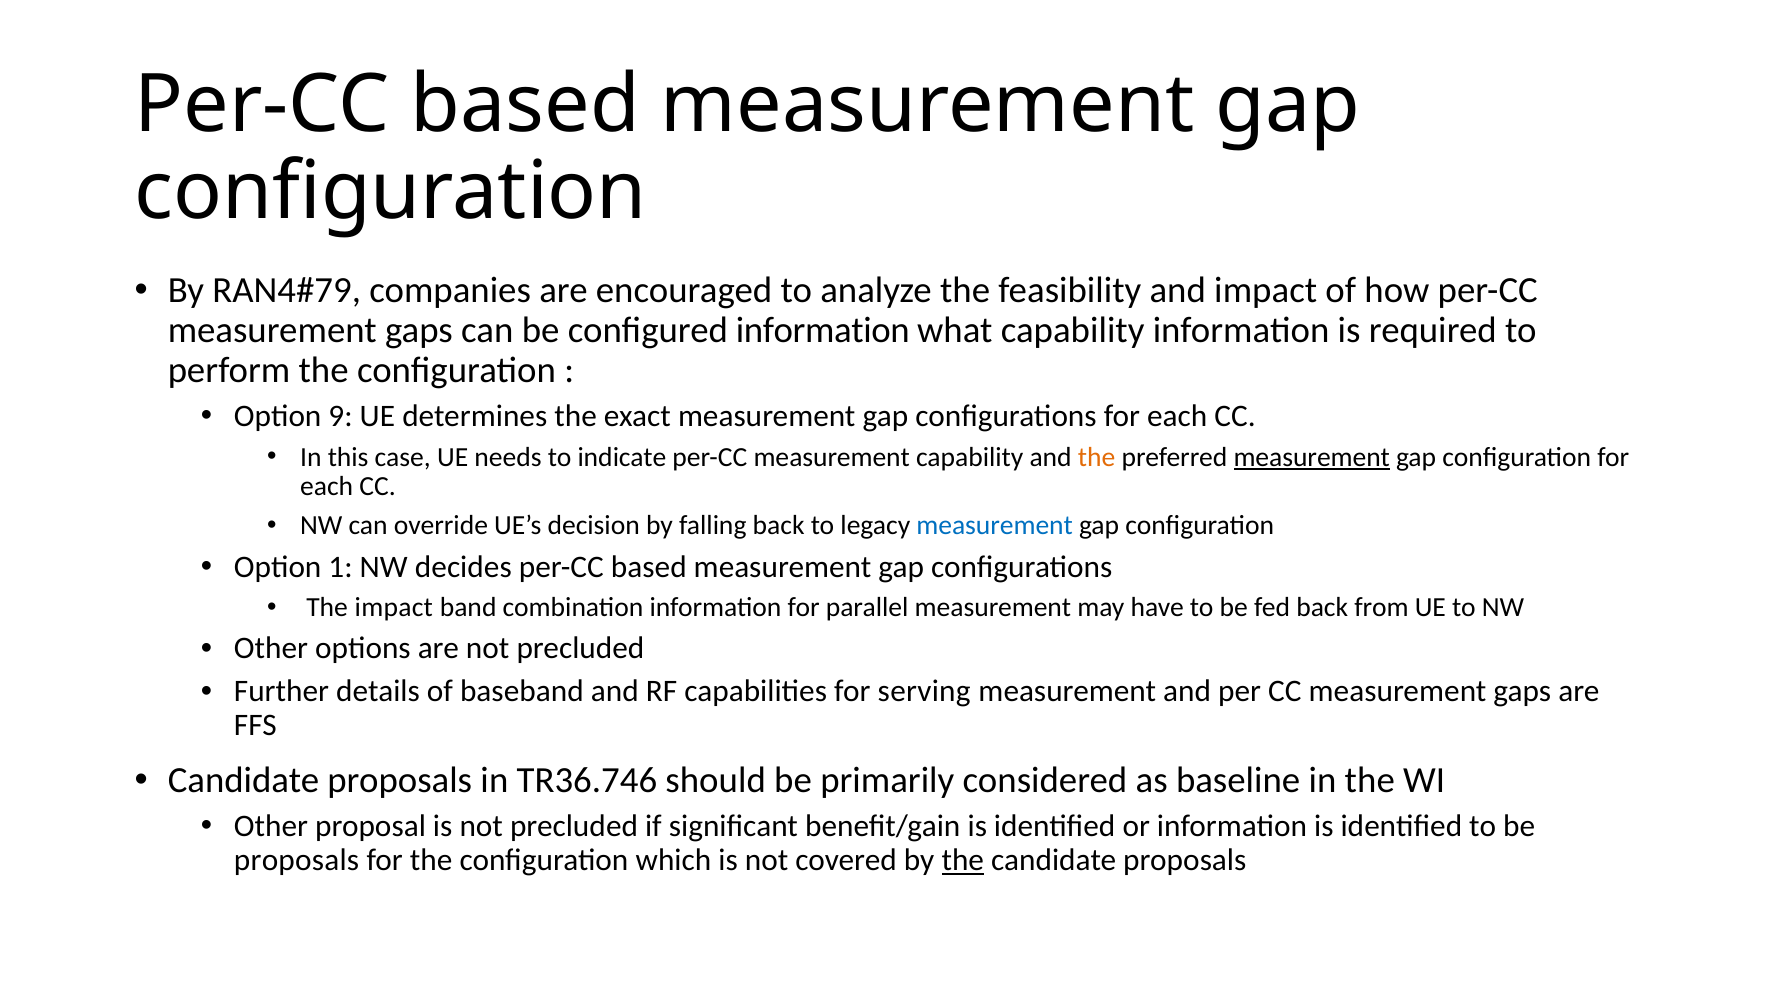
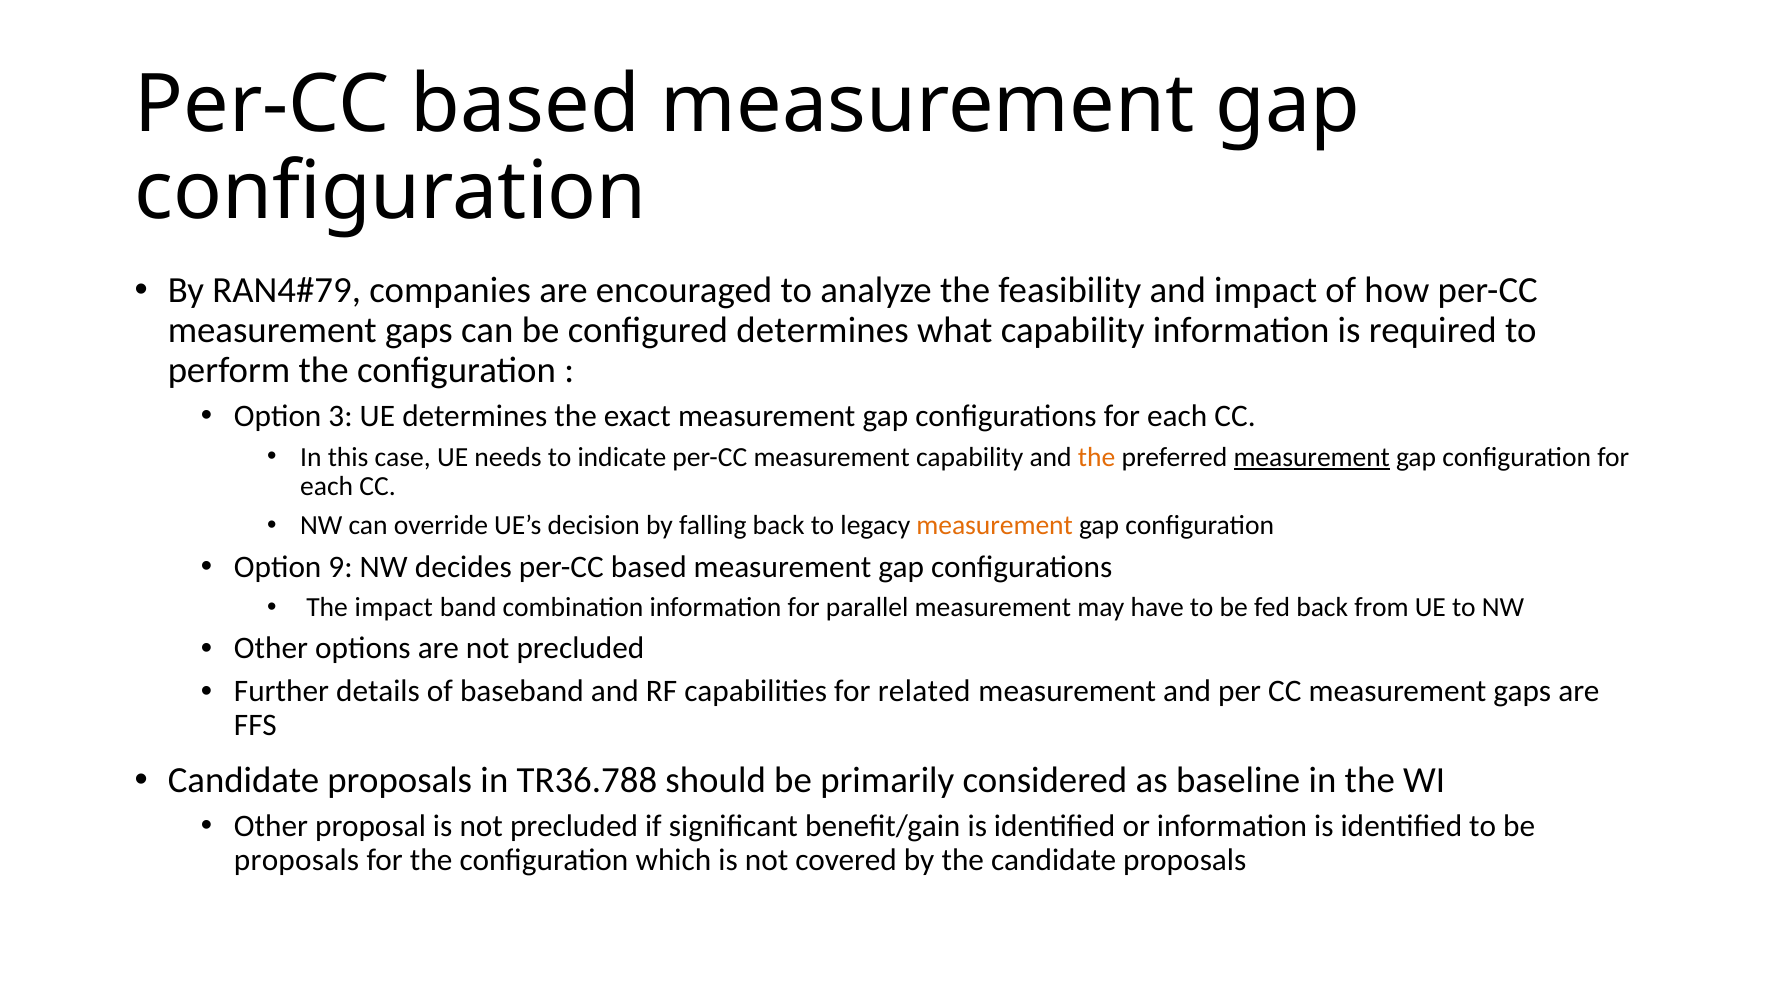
configured information: information -> determines
9: 9 -> 3
measurement at (995, 526) colour: blue -> orange
1: 1 -> 9
serving: serving -> related
TR36.746: TR36.746 -> TR36.788
the at (963, 861) underline: present -> none
